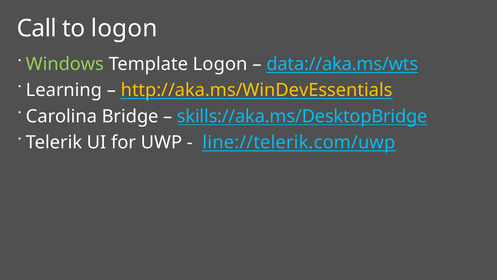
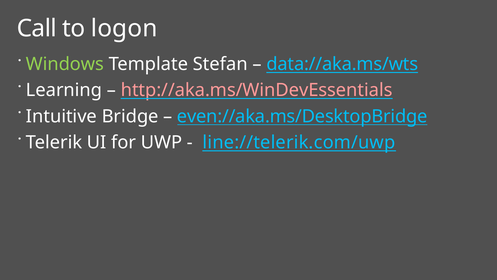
Template Logon: Logon -> Stefan
http://aka.ms/WinDevEssentials colour: yellow -> pink
Carolina: Carolina -> Intuitive
skills://aka.ms/DesktopBridge: skills://aka.ms/DesktopBridge -> even://aka.ms/DesktopBridge
